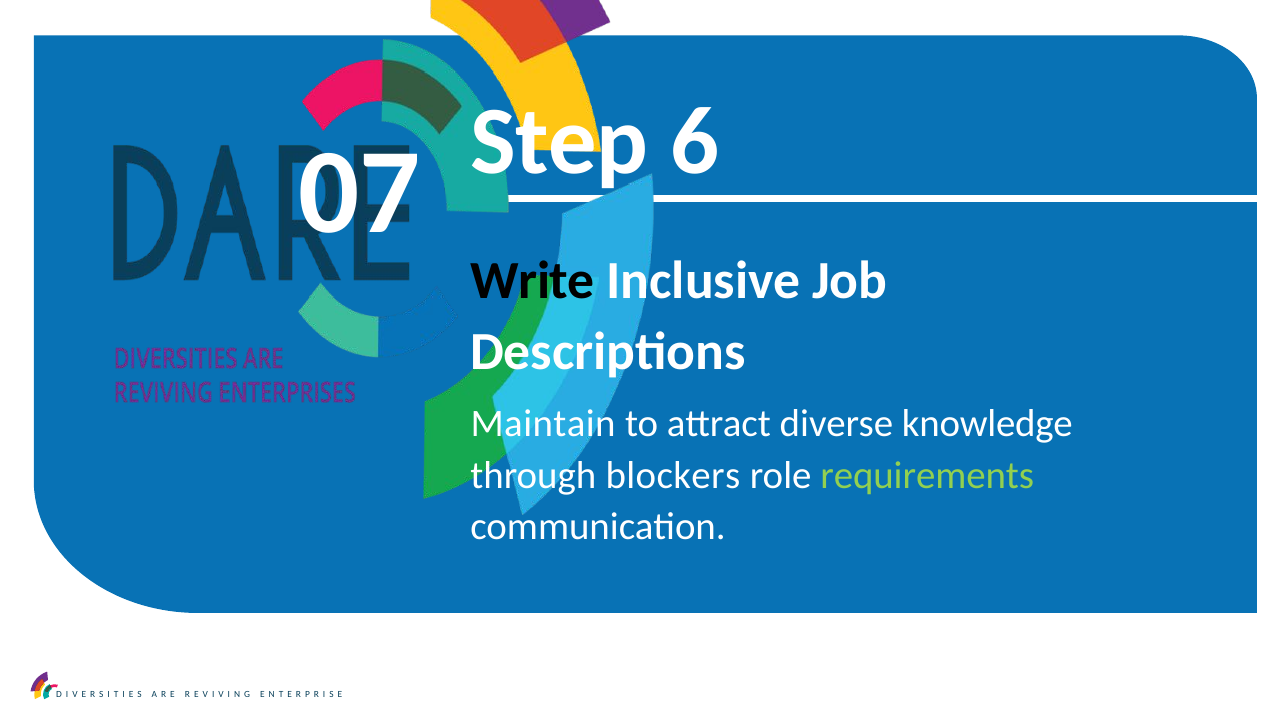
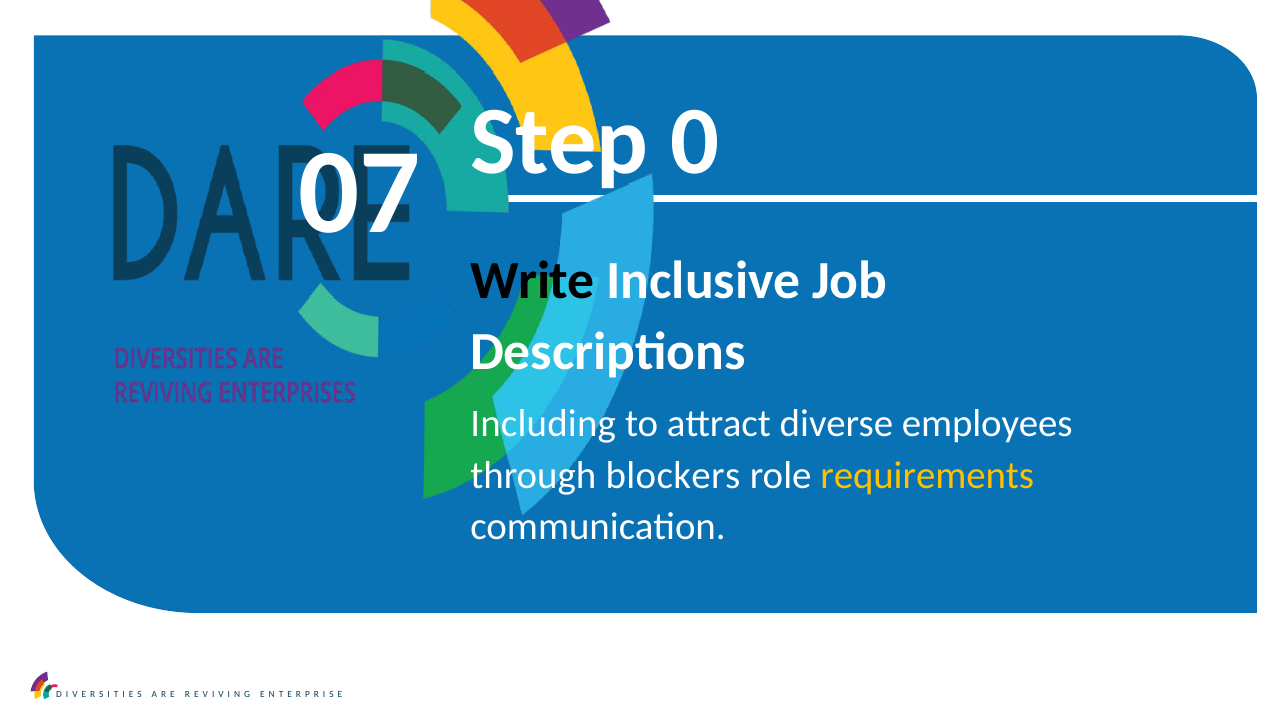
6: 6 -> 0
Maintain: Maintain -> Including
knowledge: knowledge -> employees
requirements colour: light green -> yellow
